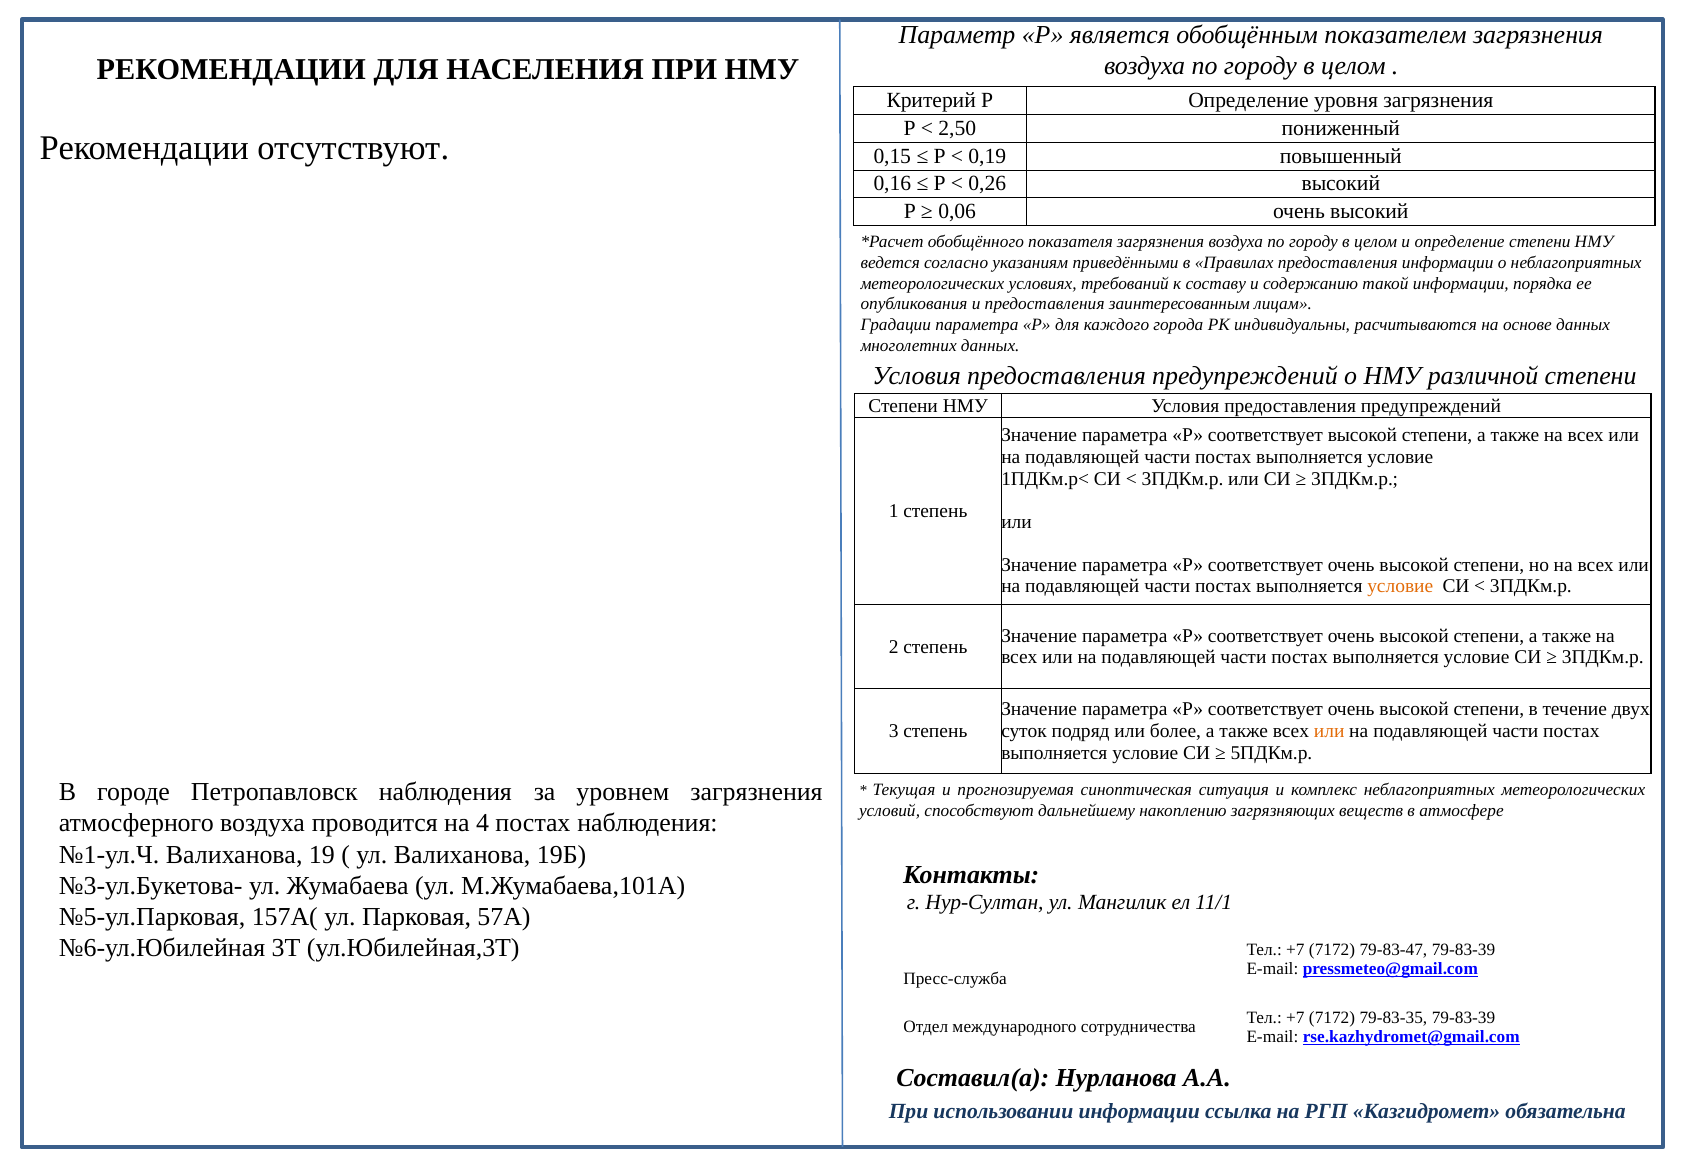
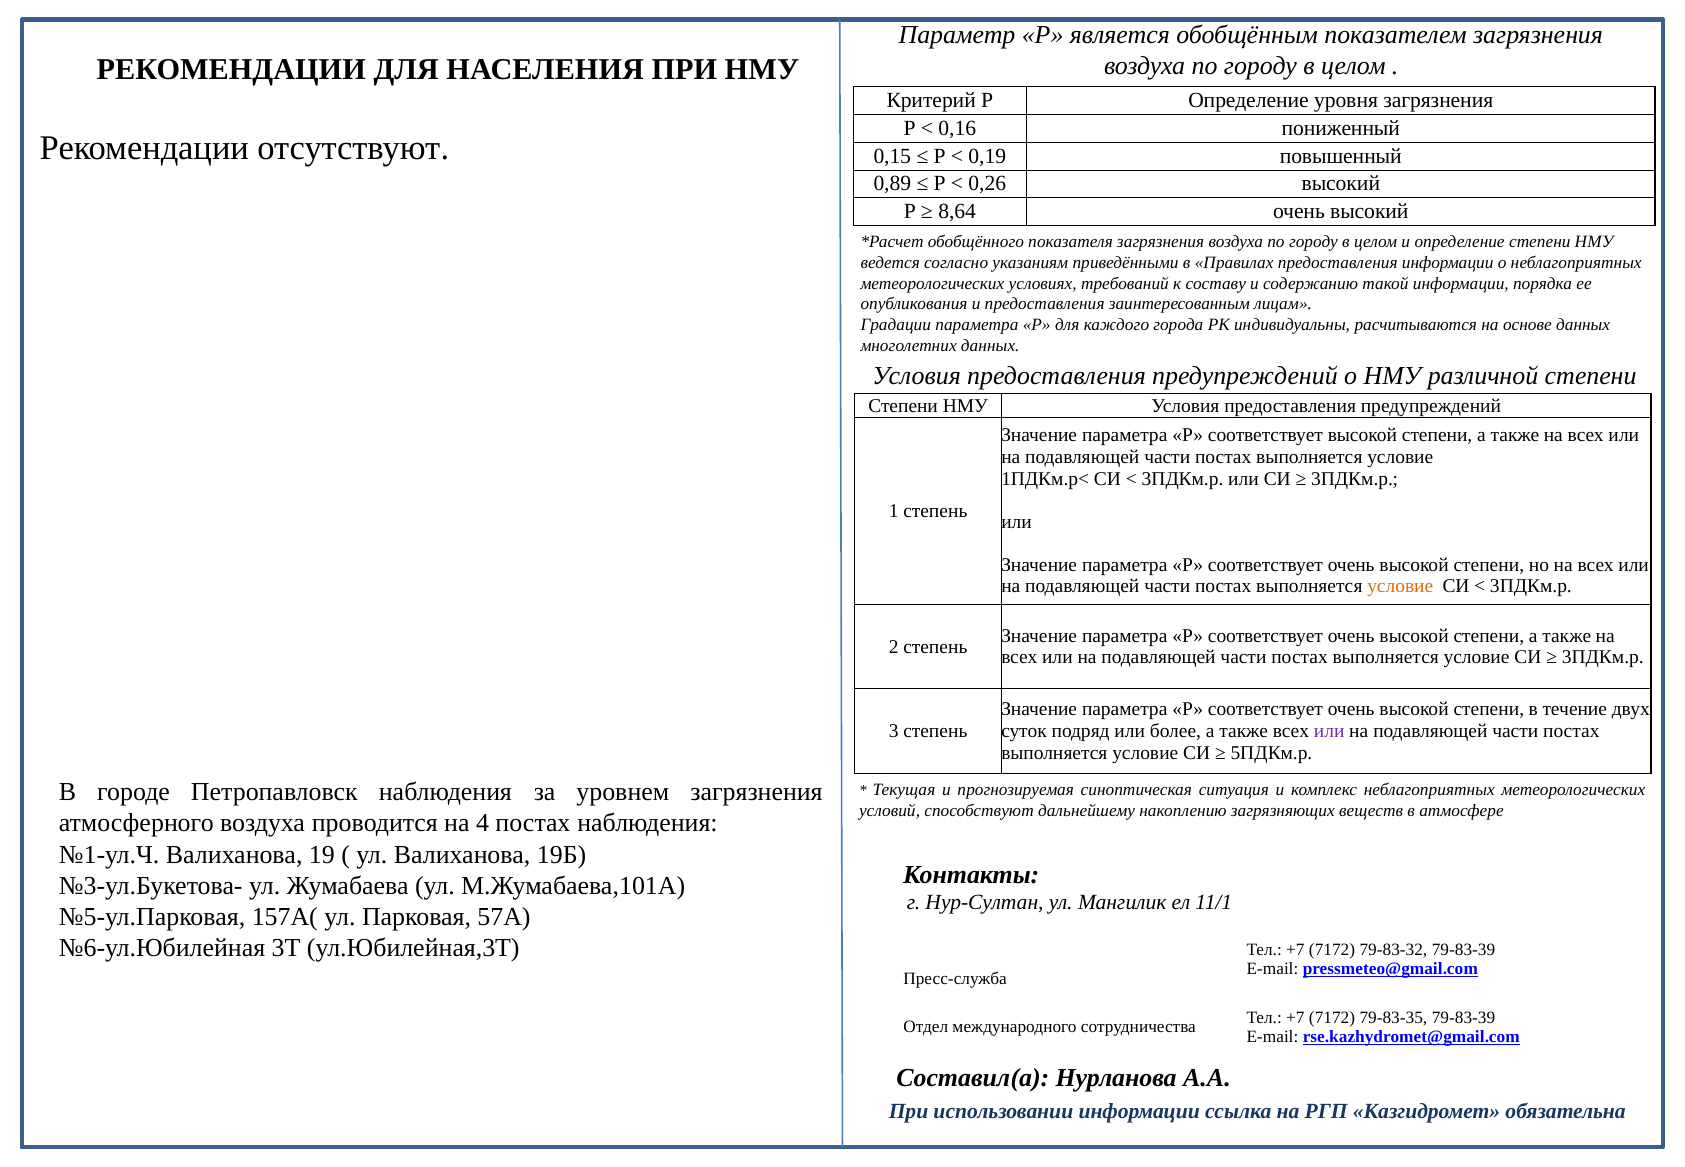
2,50: 2,50 -> 0,16
0,16: 0,16 -> 0,89
0,06: 0,06 -> 8,64
или at (1329, 731) colour: orange -> purple
79-83-47: 79-83-47 -> 79-83-32
